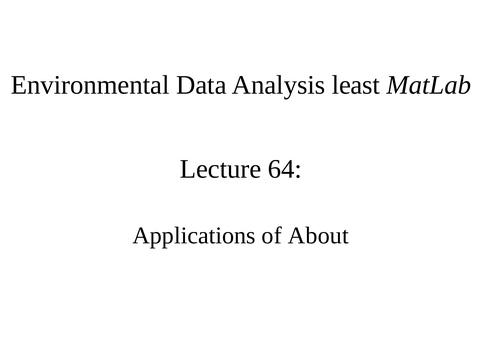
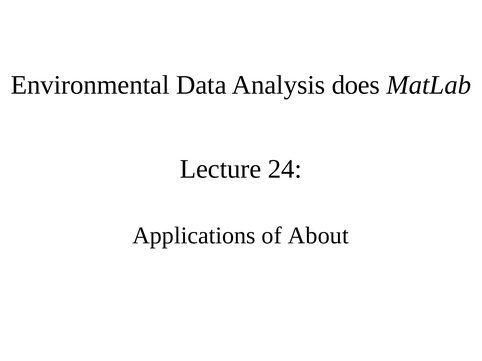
least: least -> does
64: 64 -> 24
